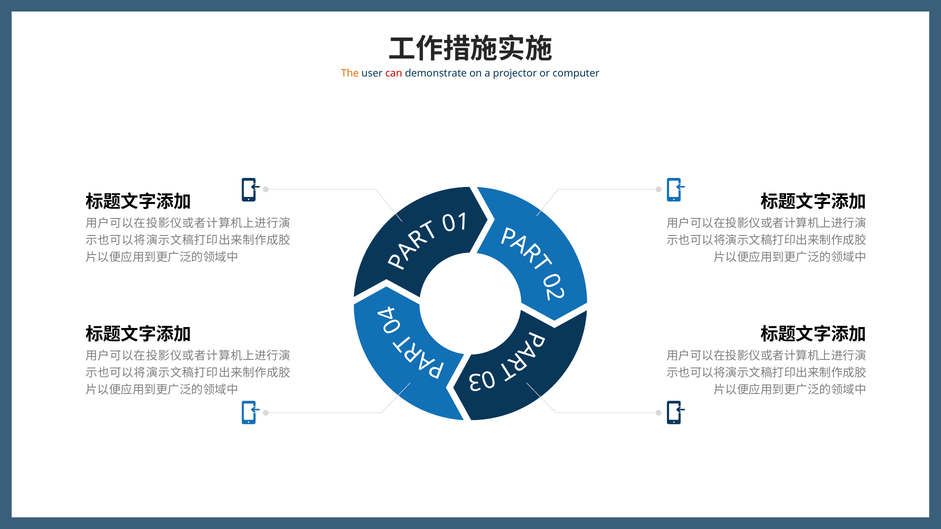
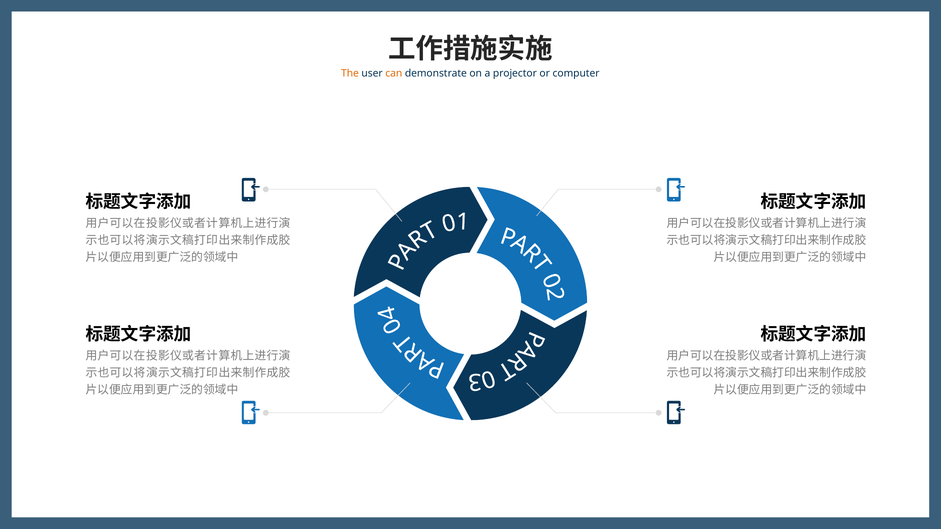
can colour: red -> orange
